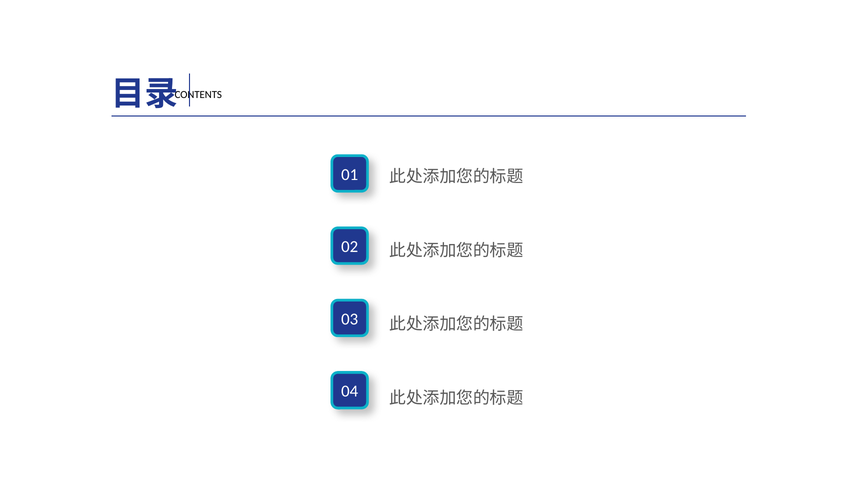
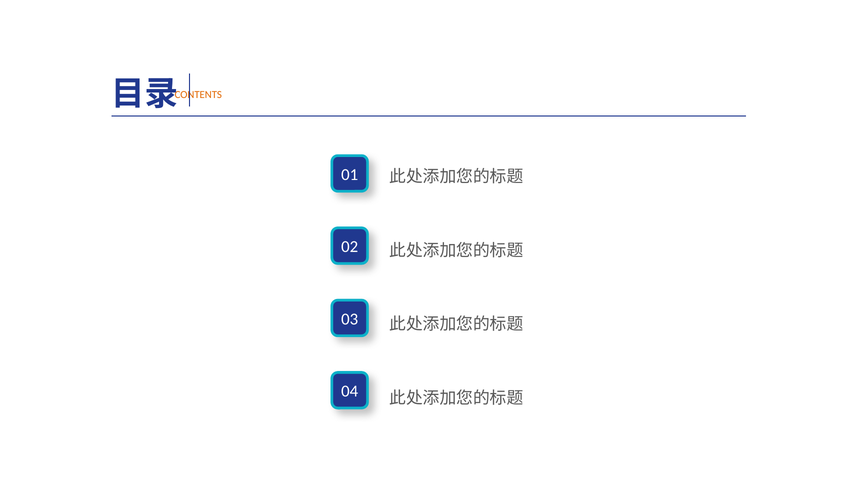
CONTENTS colour: black -> orange
